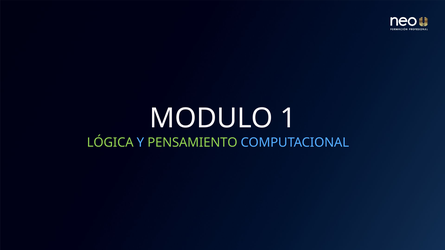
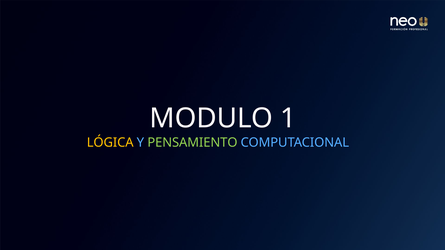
LÓGICA colour: light green -> yellow
